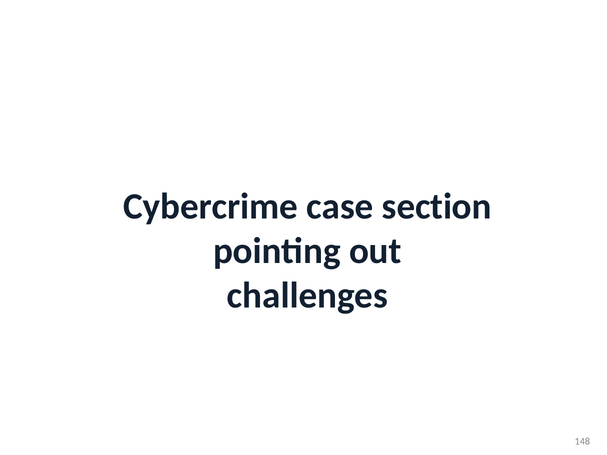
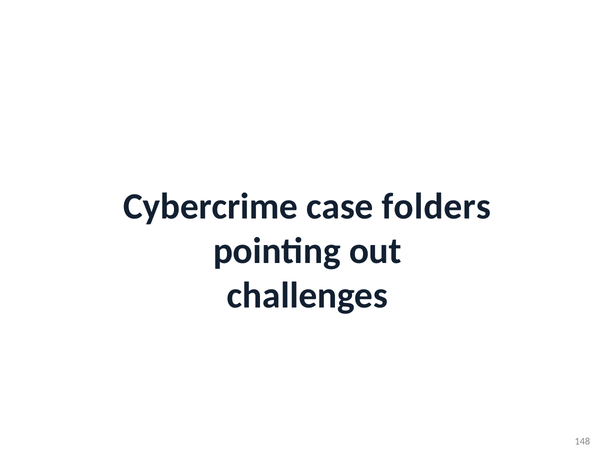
section: section -> folders
